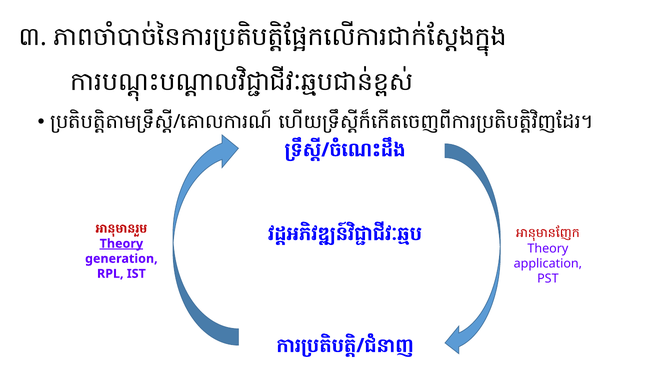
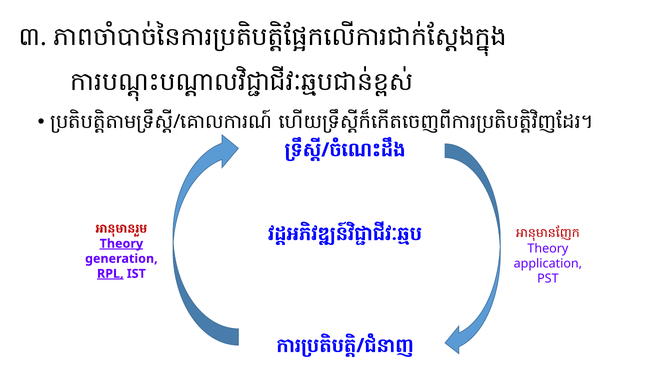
RPL underline: none -> present
